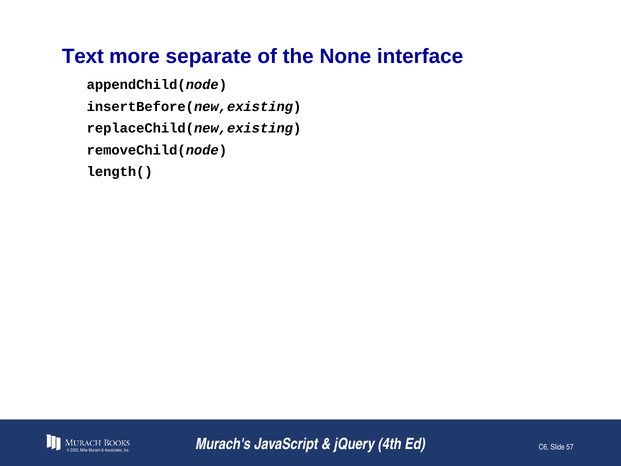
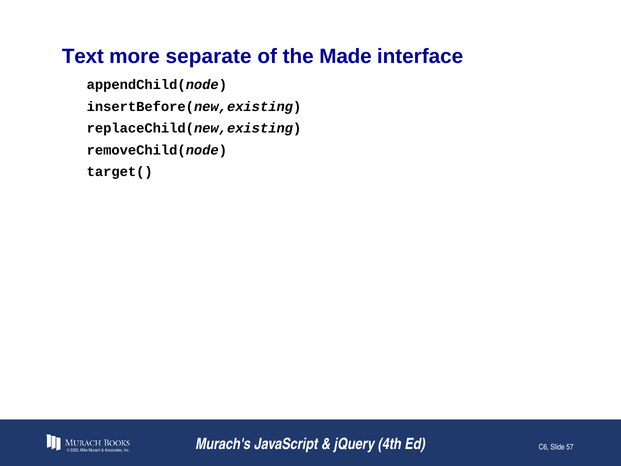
None: None -> Made
length(: length( -> target(
